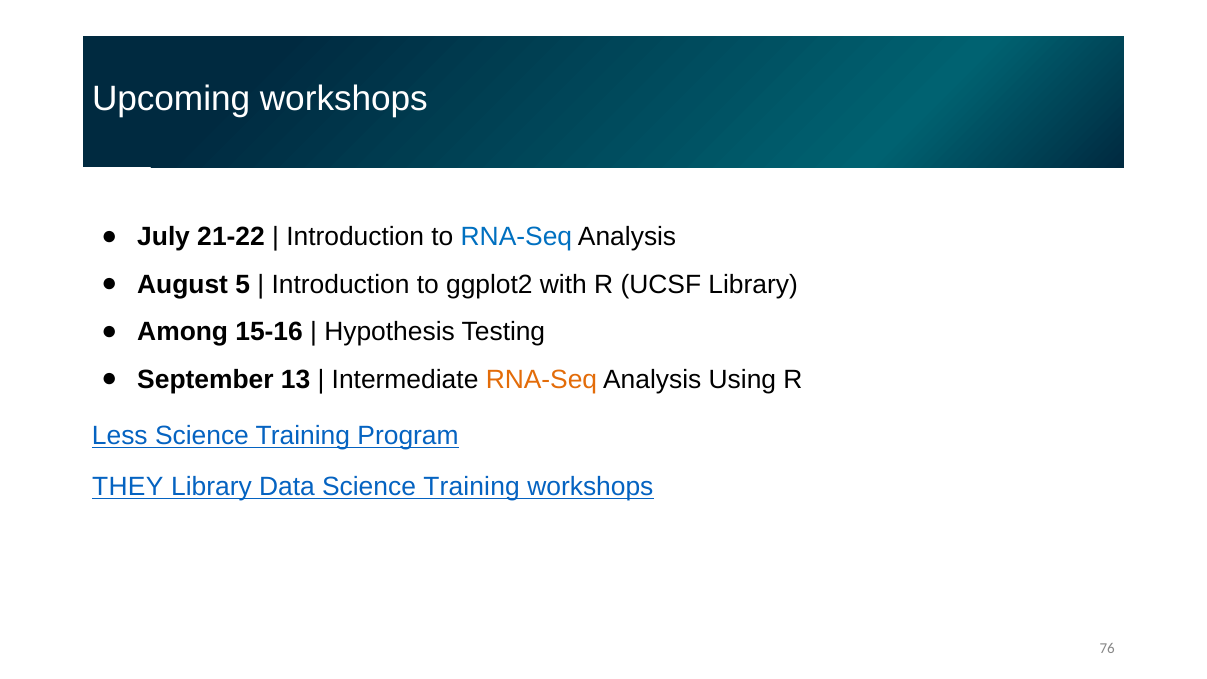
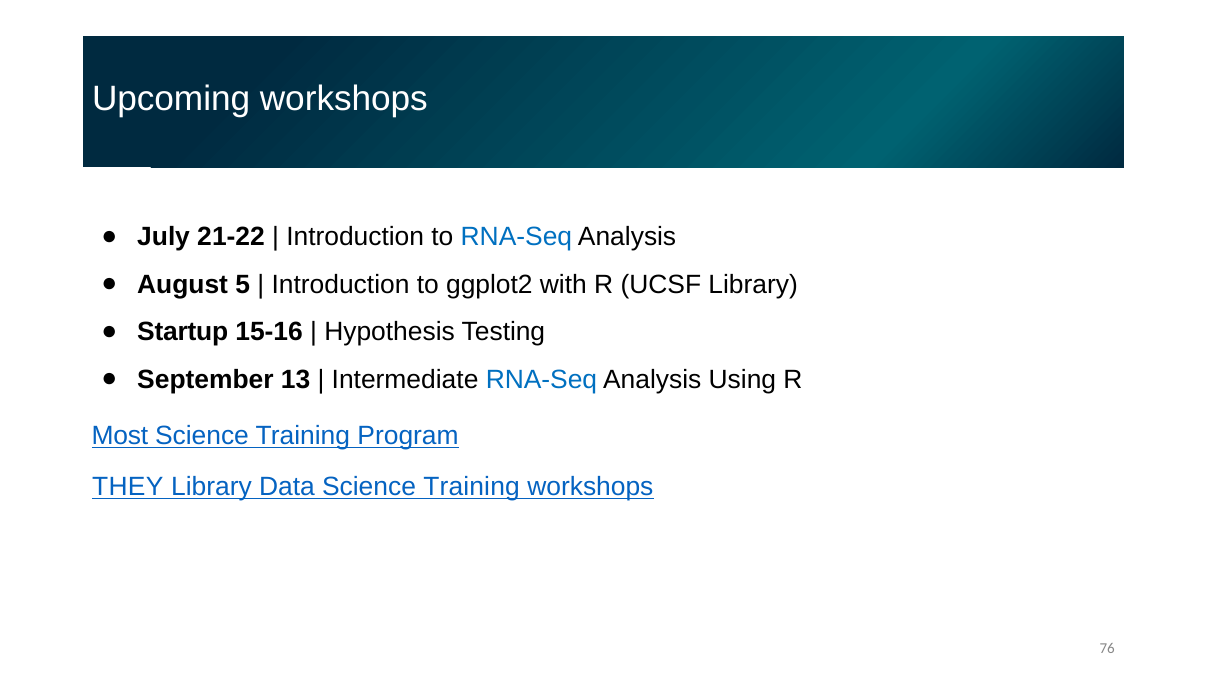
Among: Among -> Startup
RNA-Seq at (541, 380) colour: orange -> blue
Less: Less -> Most
